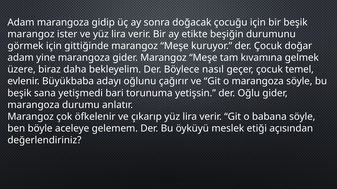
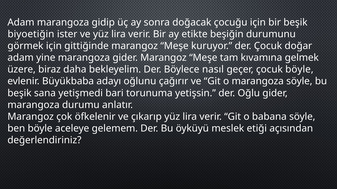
marangoz at (31, 34): marangoz -> biyoetiğin
çocuk temel: temel -> böyle
